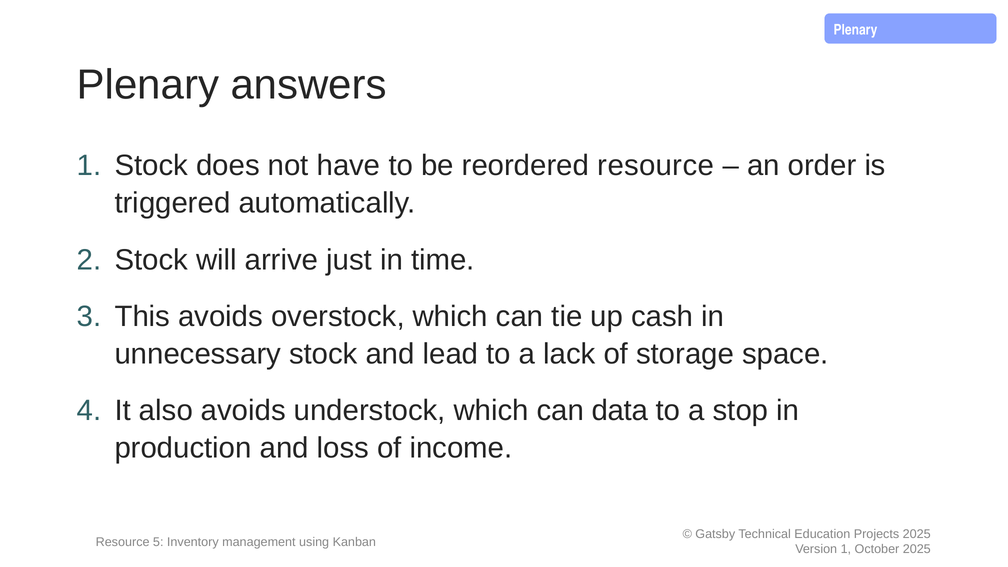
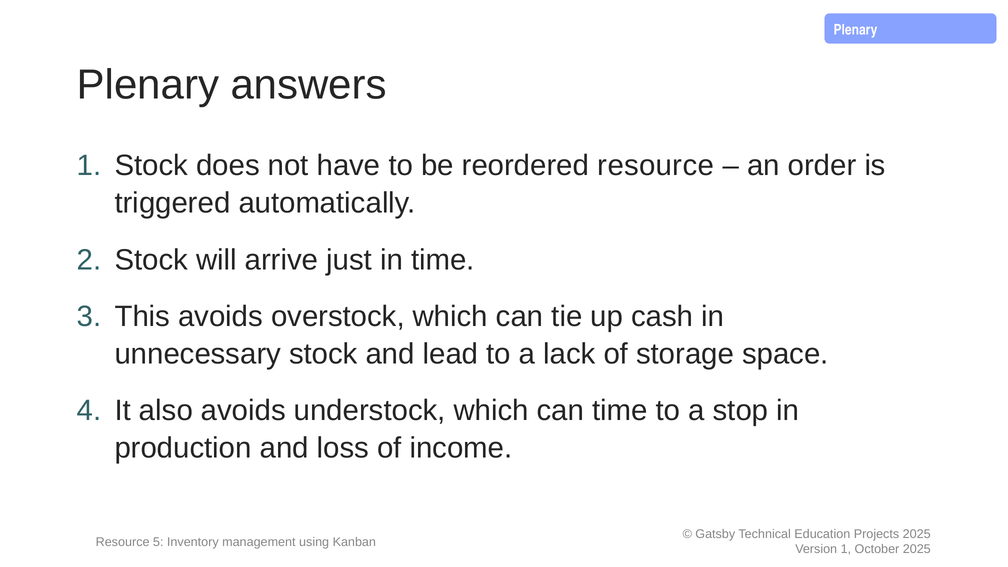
can data: data -> time
